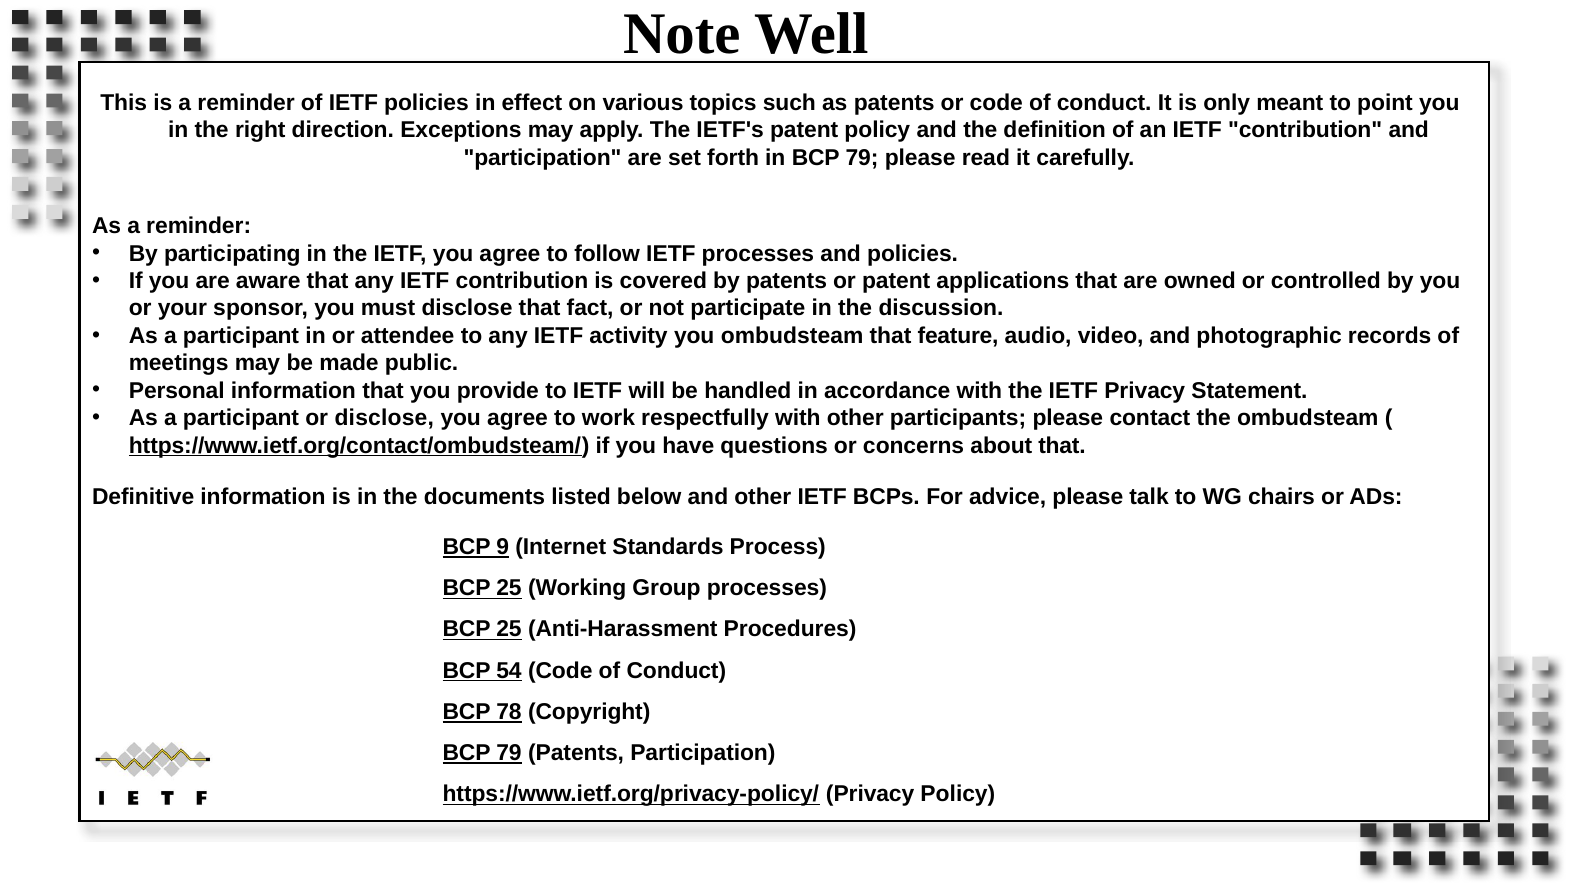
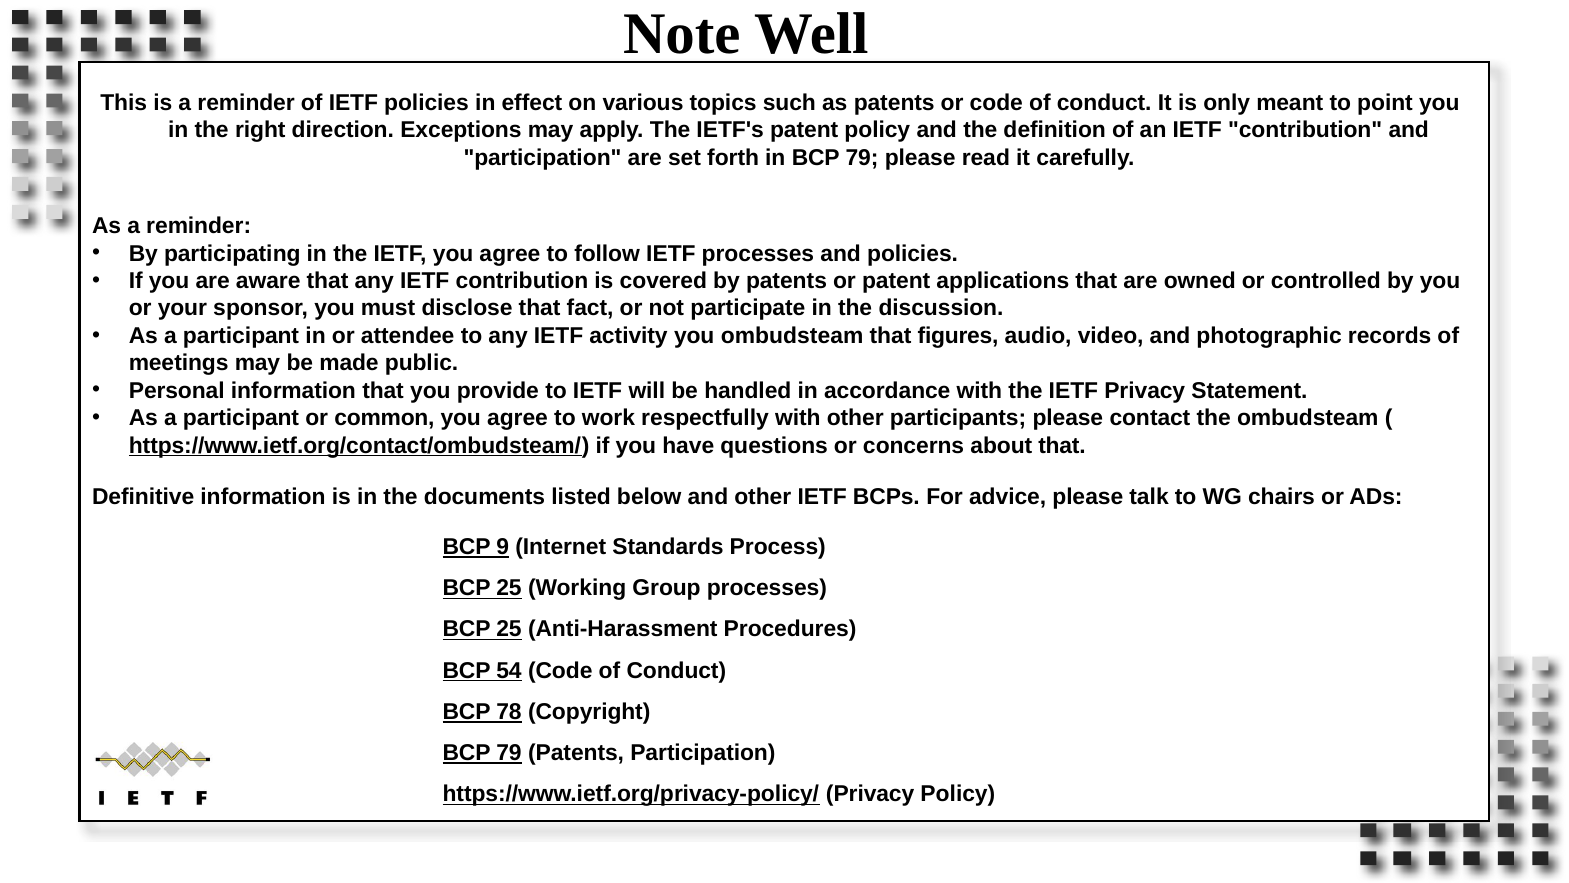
feature: feature -> figures
or disclose: disclose -> common
